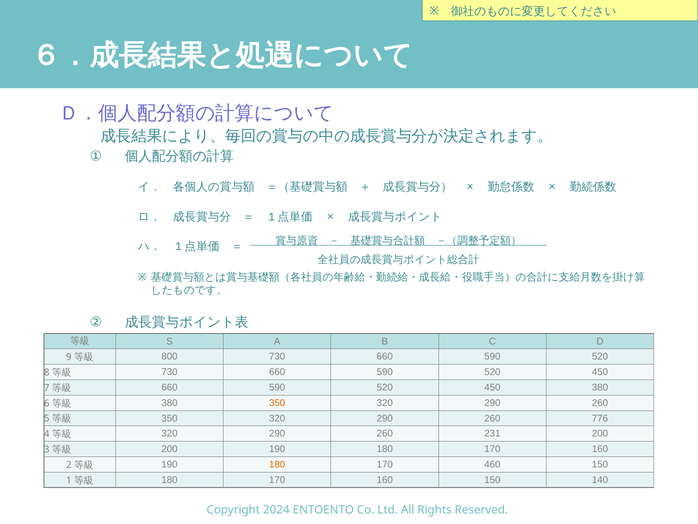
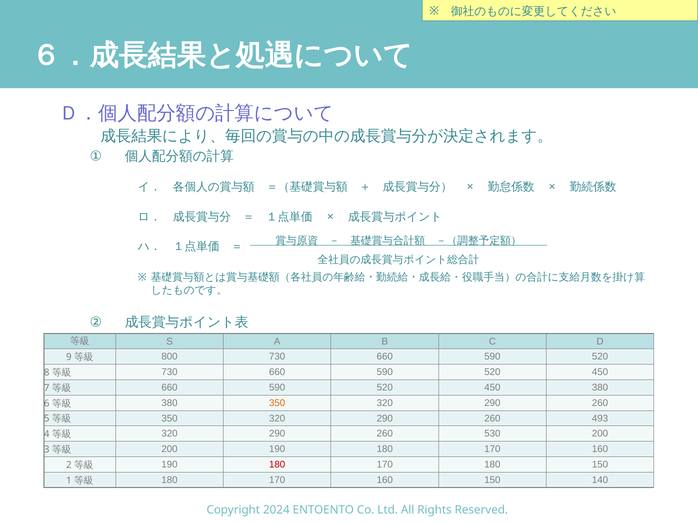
776: 776 -> 493
231: 231 -> 530
180 at (277, 464) colour: orange -> red
170 460: 460 -> 180
